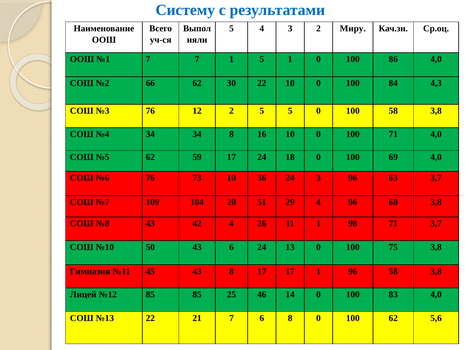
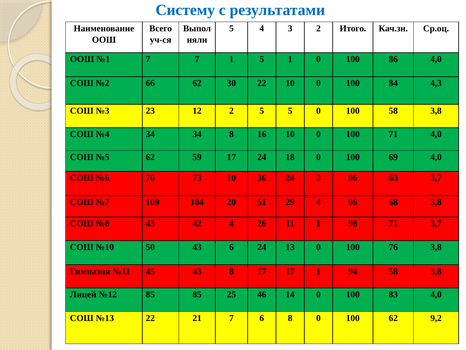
Миру: Миру -> Итого
№3 76: 76 -> 23
100 75: 75 -> 76
1 96: 96 -> 94
5,6: 5,6 -> 9,2
